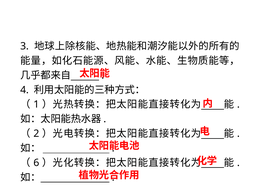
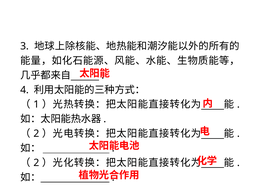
6 at (36, 163): 6 -> 2
